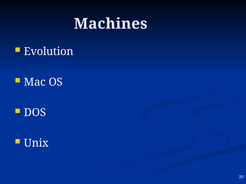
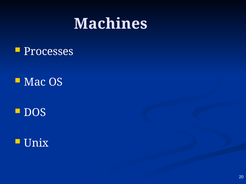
Evolution: Evolution -> Processes
